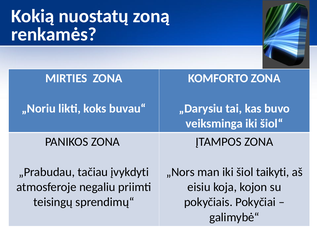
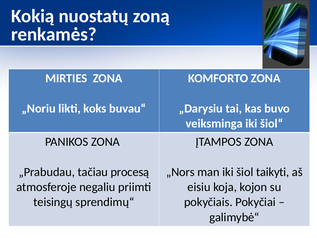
įvykdyti: įvykdyti -> procesą
